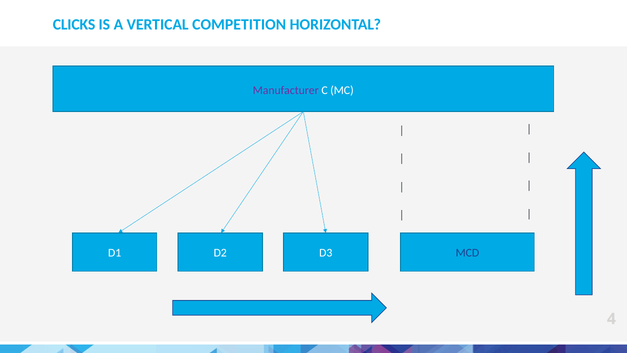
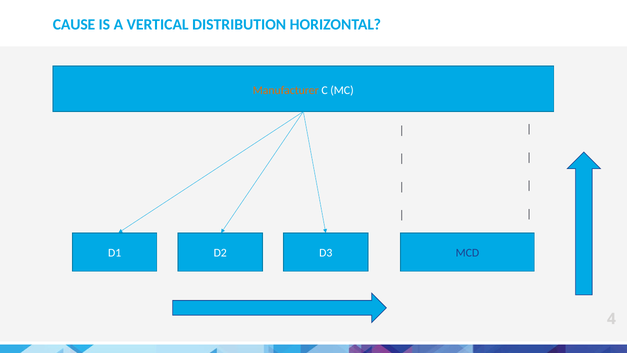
CLICKS: CLICKS -> CAUSE
COMPETITION: COMPETITION -> DISTRIBUTION
Manufacturer colour: purple -> orange
